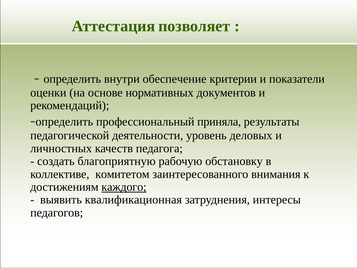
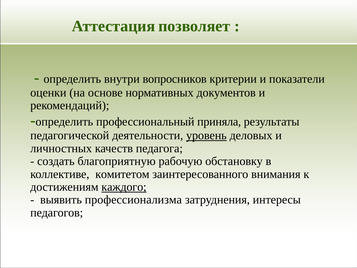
обеспечение: обеспечение -> вопросников
уровень underline: none -> present
квалификационная: квалификационная -> профессионализма
